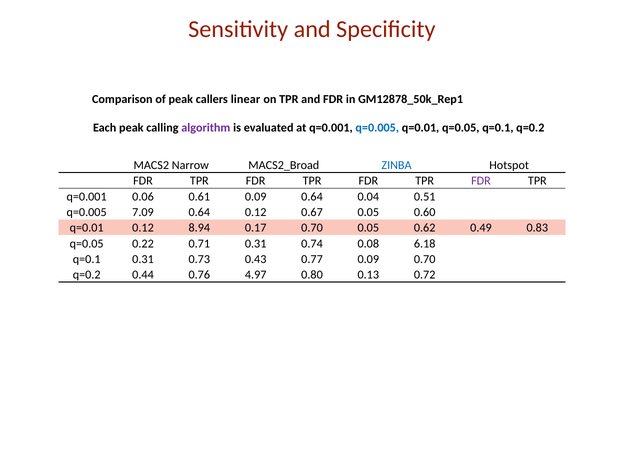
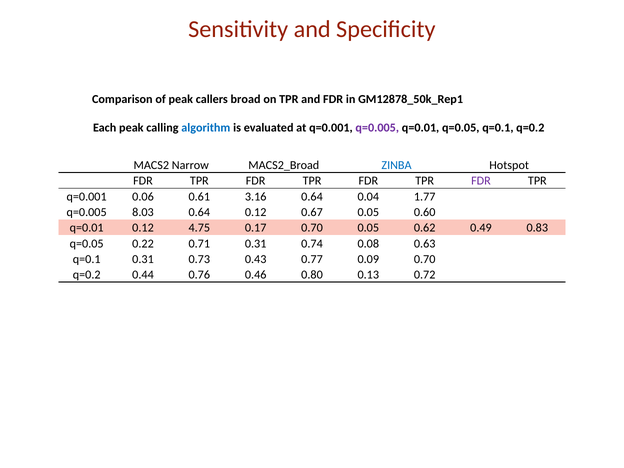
linear: linear -> broad
algorithm colour: purple -> blue
q=0.005 at (377, 128) colour: blue -> purple
0.61 0.09: 0.09 -> 3.16
0.51: 0.51 -> 1.77
7.09: 7.09 -> 8.03
8.94: 8.94 -> 4.75
6.18: 6.18 -> 0.63
4.97: 4.97 -> 0.46
